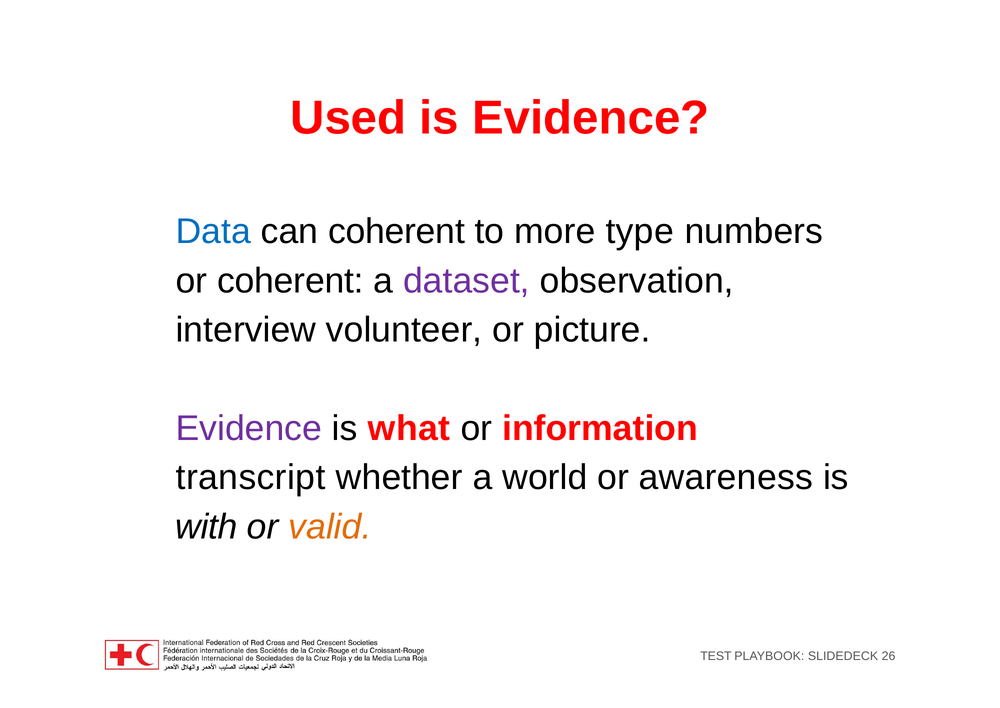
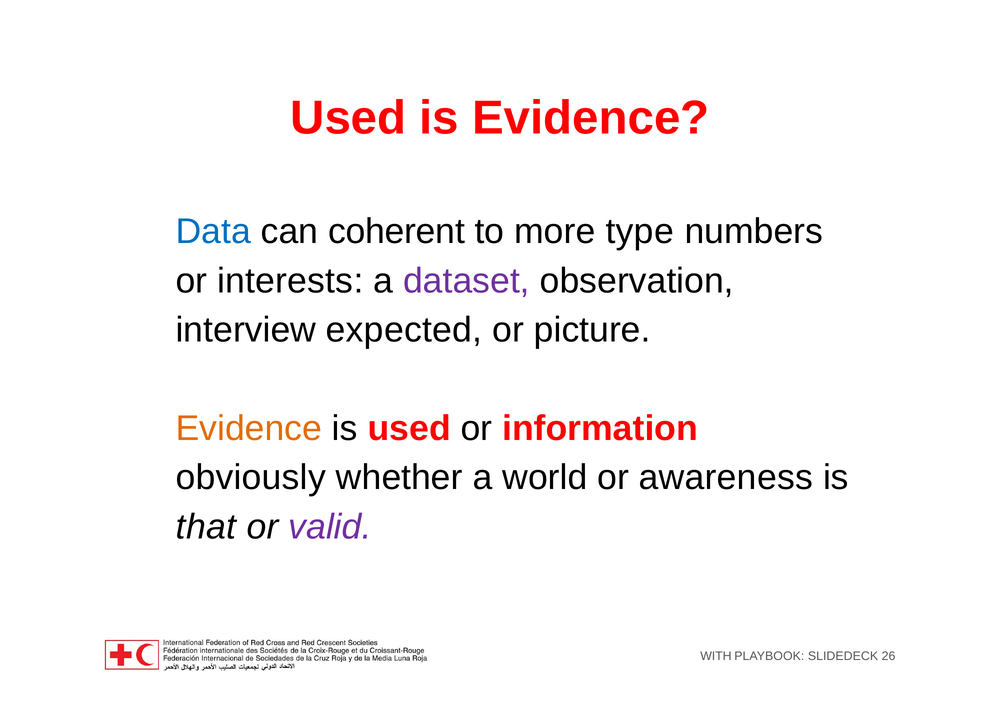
or coherent: coherent -> interests
volunteer: volunteer -> expected
Evidence at (249, 428) colour: purple -> orange
is what: what -> used
transcript: transcript -> obviously
with: with -> that
valid colour: orange -> purple
TEST: TEST -> WITH
